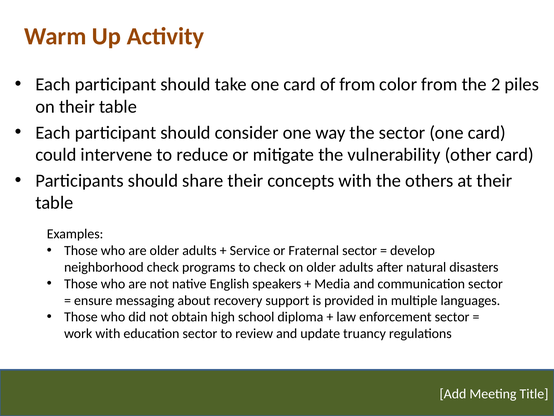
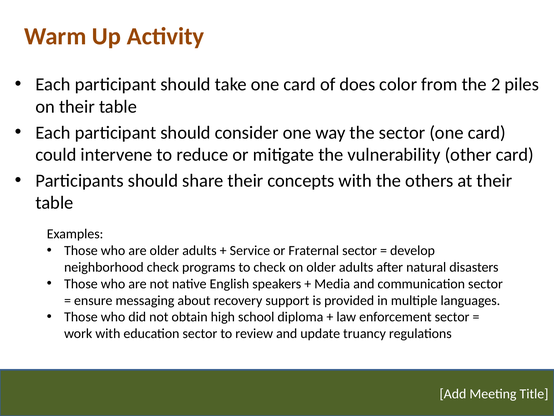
of from: from -> does
